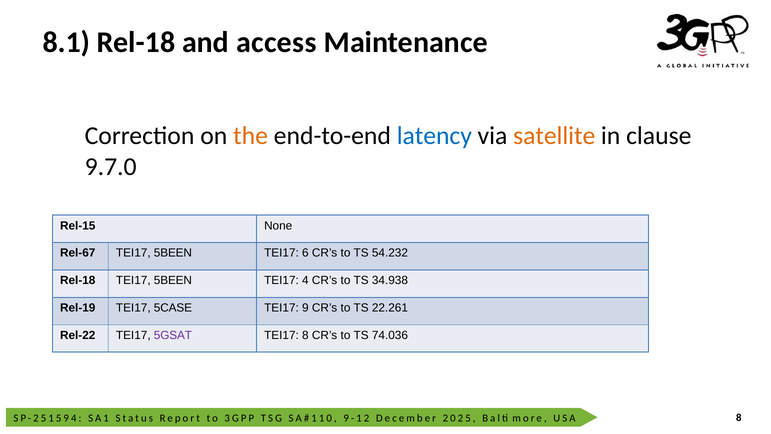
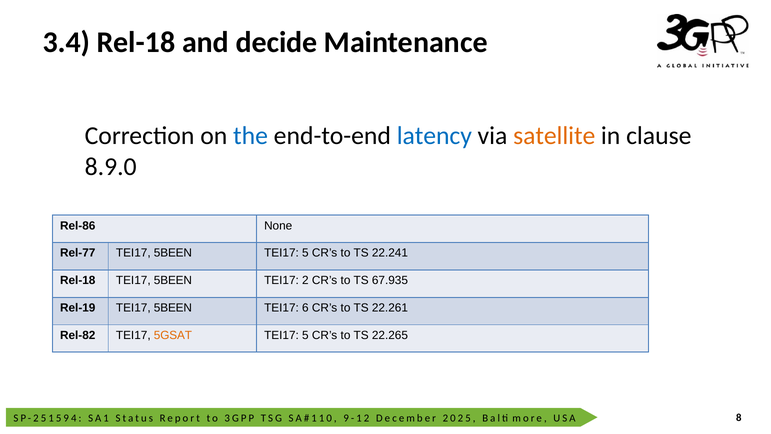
8.1: 8.1 -> 3.4
access: access -> decide
the colour: orange -> blue
9.7.0: 9.7.0 -> 8.9.0
Rel-15: Rel-15 -> Rel-86
Rel-67: Rel-67 -> Rel-77
6 at (305, 253): 6 -> 5
54.232: 54.232 -> 22.241
4: 4 -> 2
34.938: 34.938 -> 67.935
Rel-19 TEI17 5CASE: 5CASE -> 5BEEN
9: 9 -> 6
Rel-22: Rel-22 -> Rel-82
5GSAT colour: purple -> orange
8 at (305, 335): 8 -> 5
74.036: 74.036 -> 22.265
